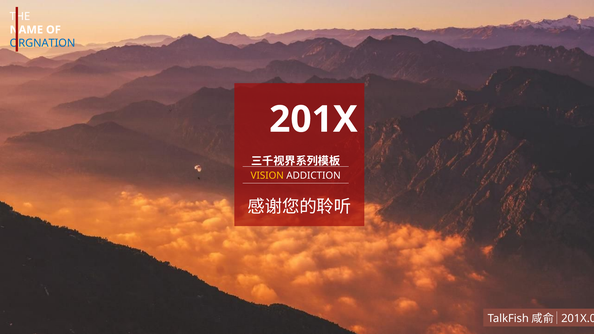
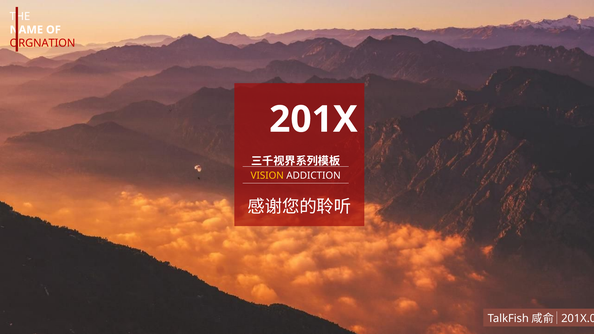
ORGNATION colour: blue -> red
